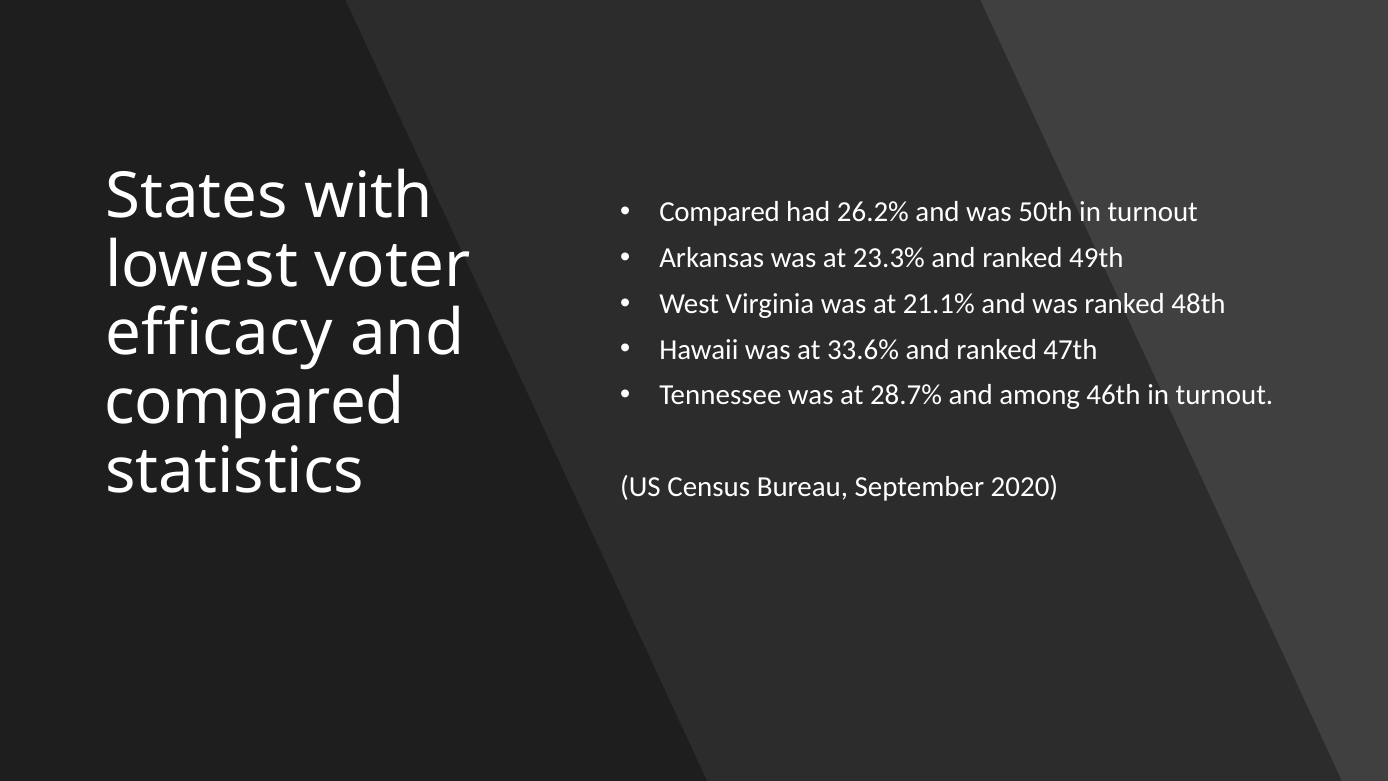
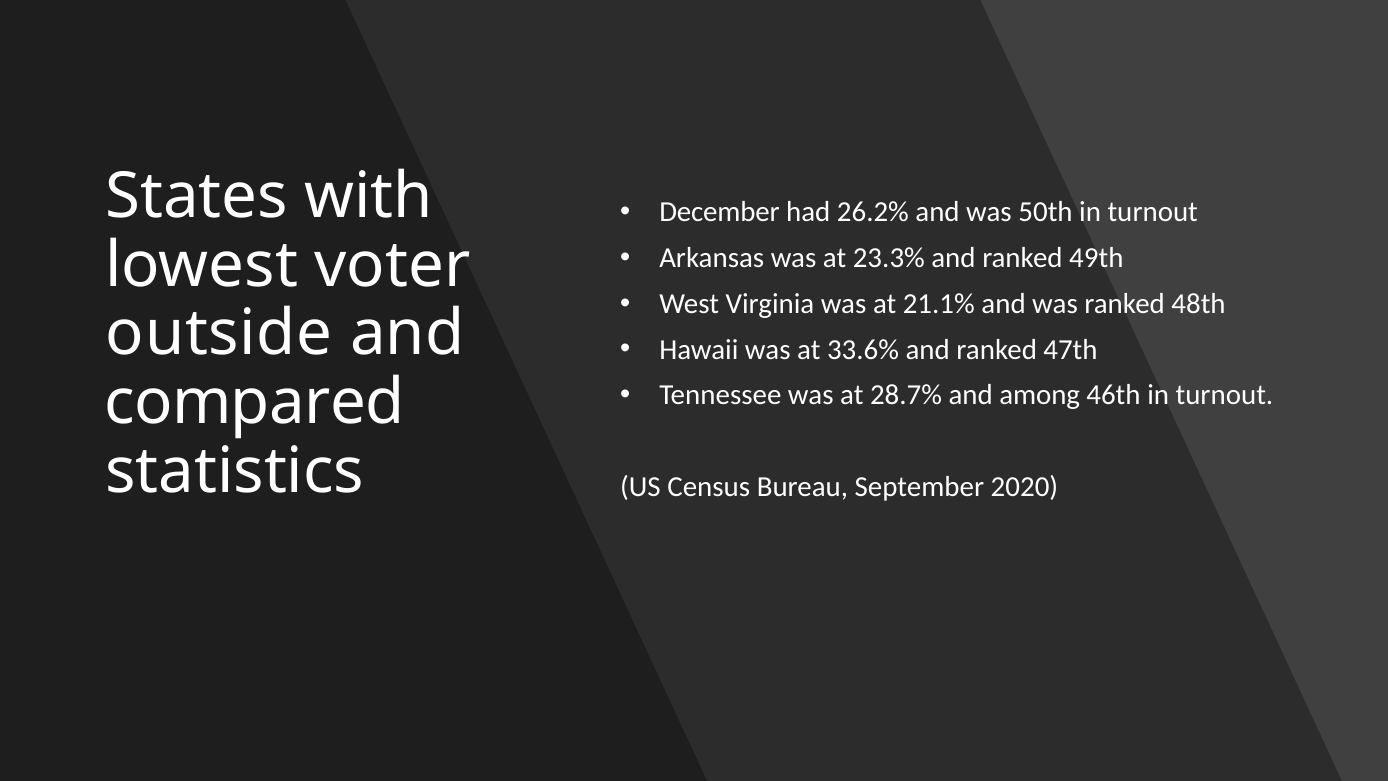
Compared at (720, 212): Compared -> December
efficacy: efficacy -> outside
